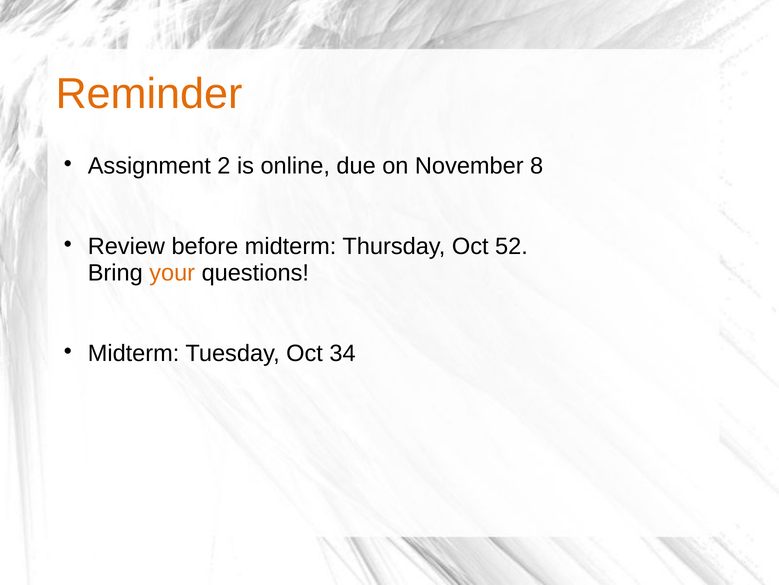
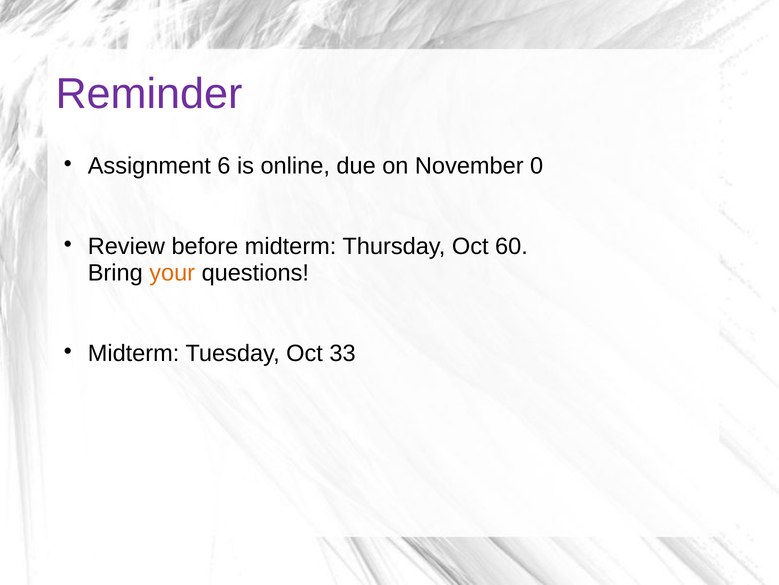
Reminder colour: orange -> purple
2: 2 -> 6
8: 8 -> 0
52: 52 -> 60
34: 34 -> 33
